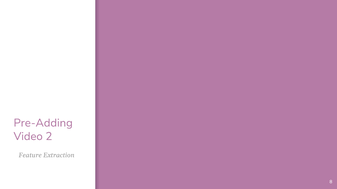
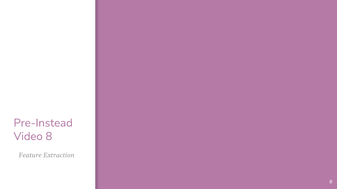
Pre-Adding: Pre-Adding -> Pre-Instead
Video 2: 2 -> 8
